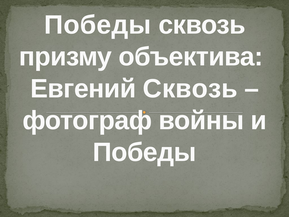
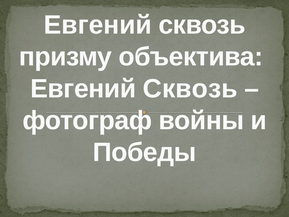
Победы at (98, 25): Победы -> Евгений
